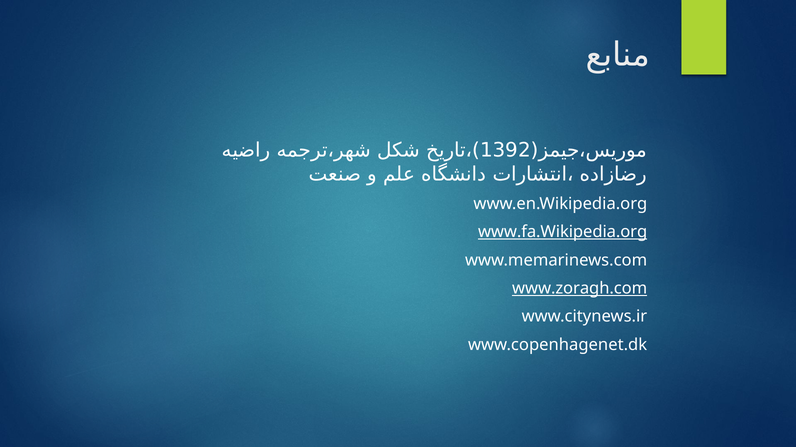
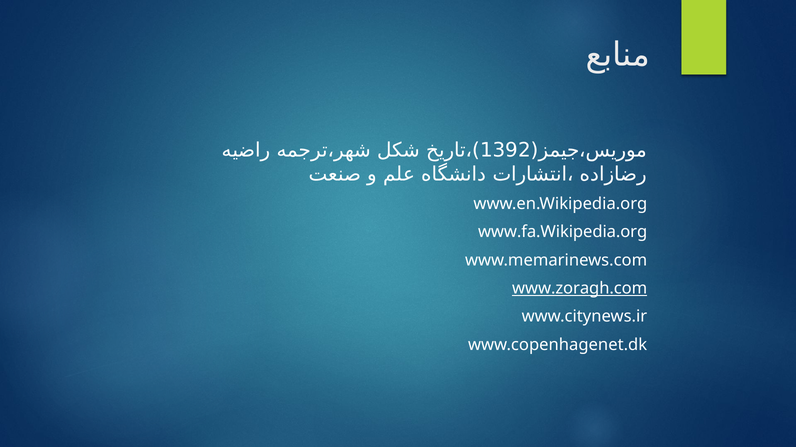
www.fa.Wikipedia.org underline: present -> none
